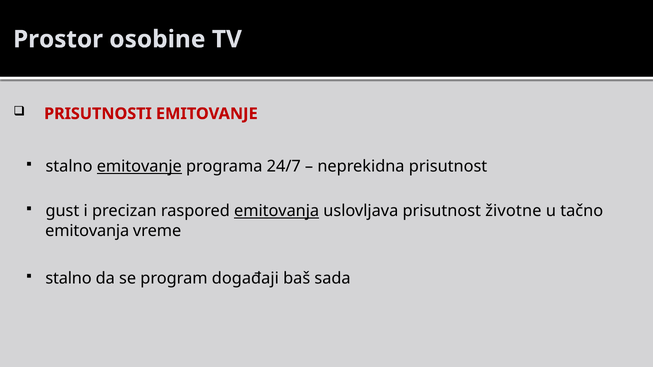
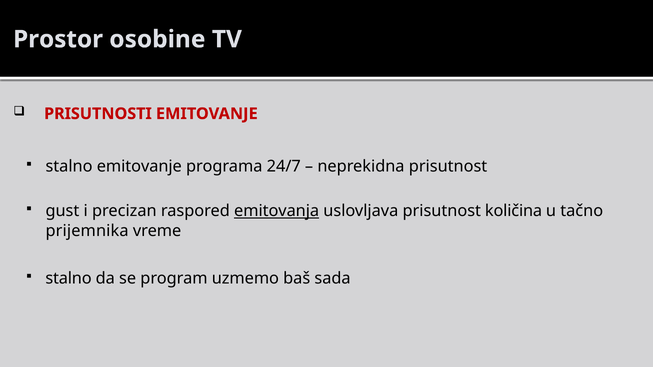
emitovanje at (139, 167) underline: present -> none
životne: životne -> količina
emitovanja at (87, 231): emitovanja -> prijemnika
događaji: događaji -> uzmemo
